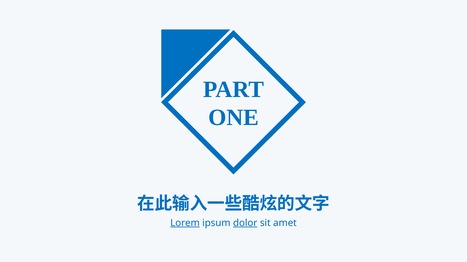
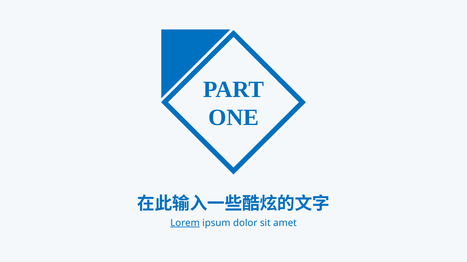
dolor underline: present -> none
